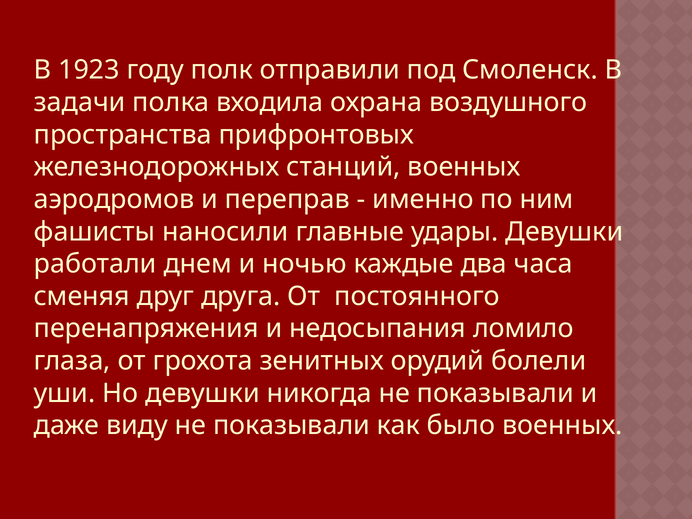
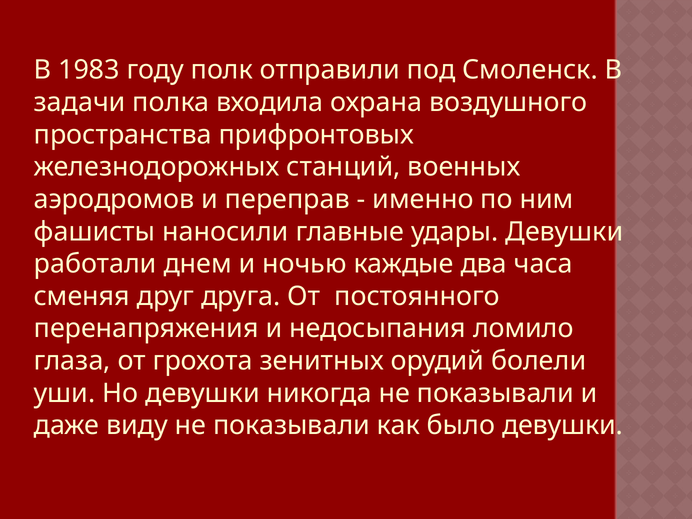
1923: 1923 -> 1983
было военных: военных -> девушки
